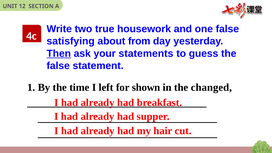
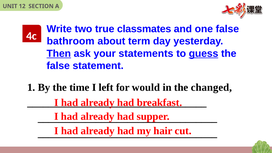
housework: housework -> classmates
satisfying: satisfying -> bathroom
from: from -> term
guess underline: none -> present
shown: shown -> would
